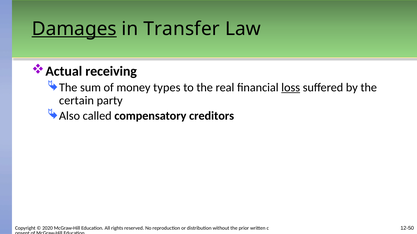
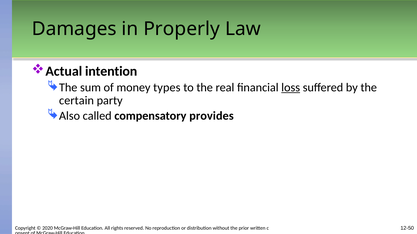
Damages underline: present -> none
Transfer: Transfer -> Properly
receiving: receiving -> intention
creditors: creditors -> provides
